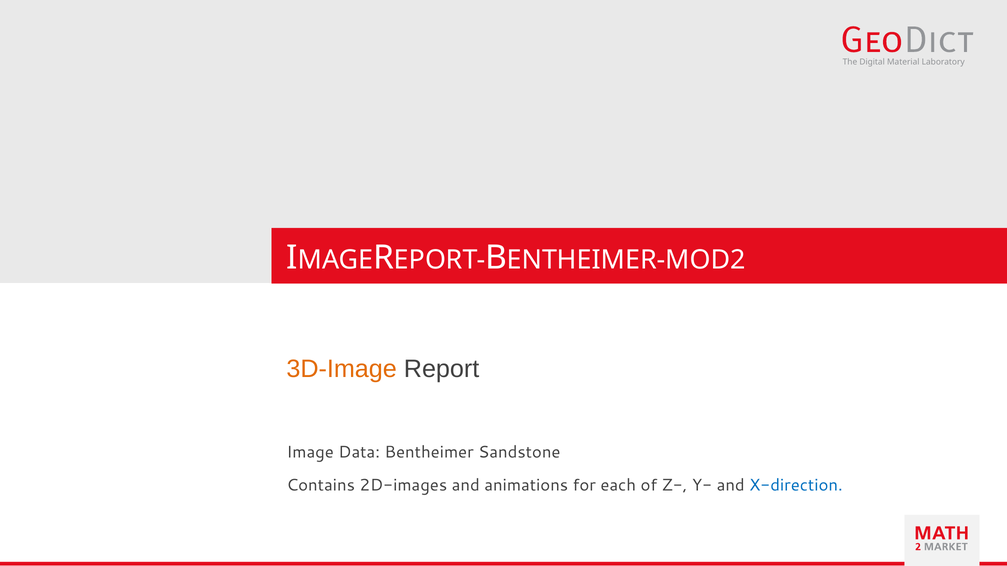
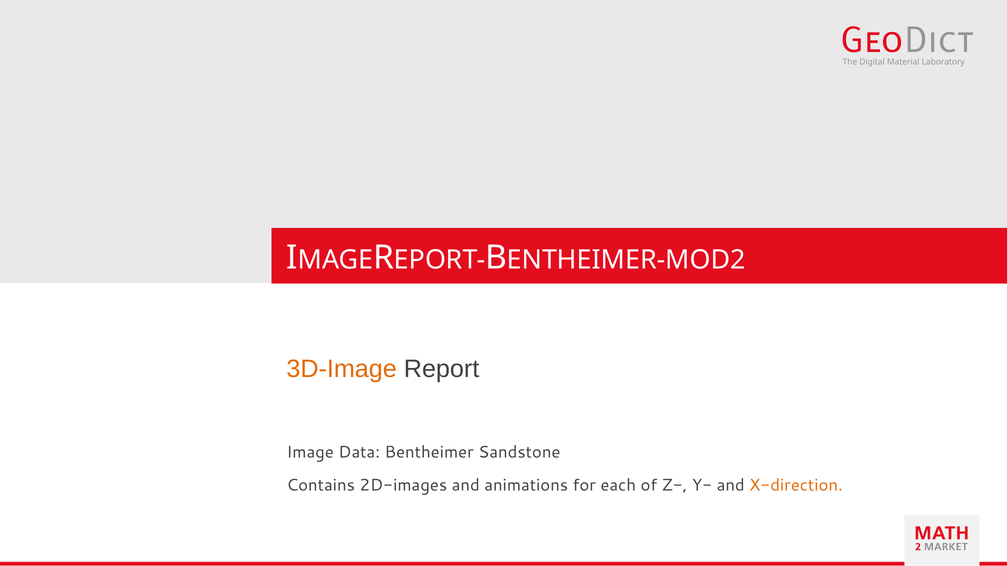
X-direction colour: blue -> orange
